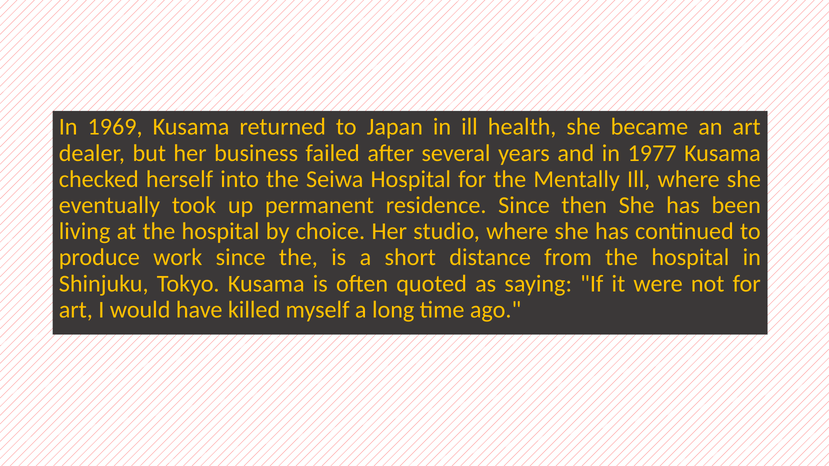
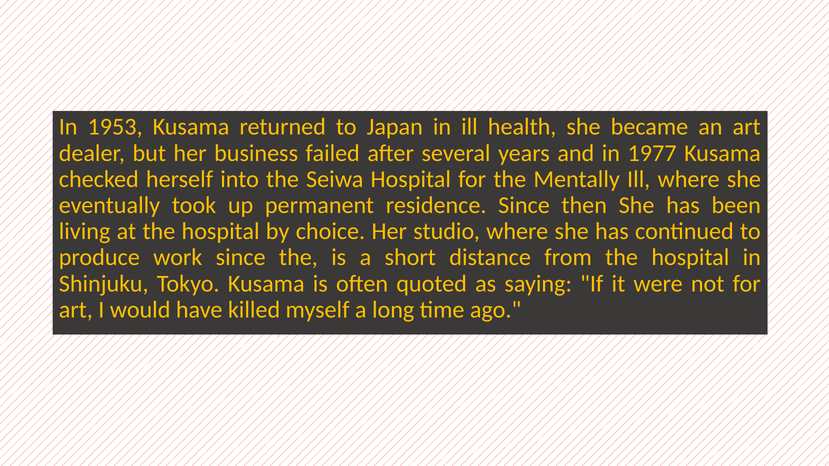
1969: 1969 -> 1953
